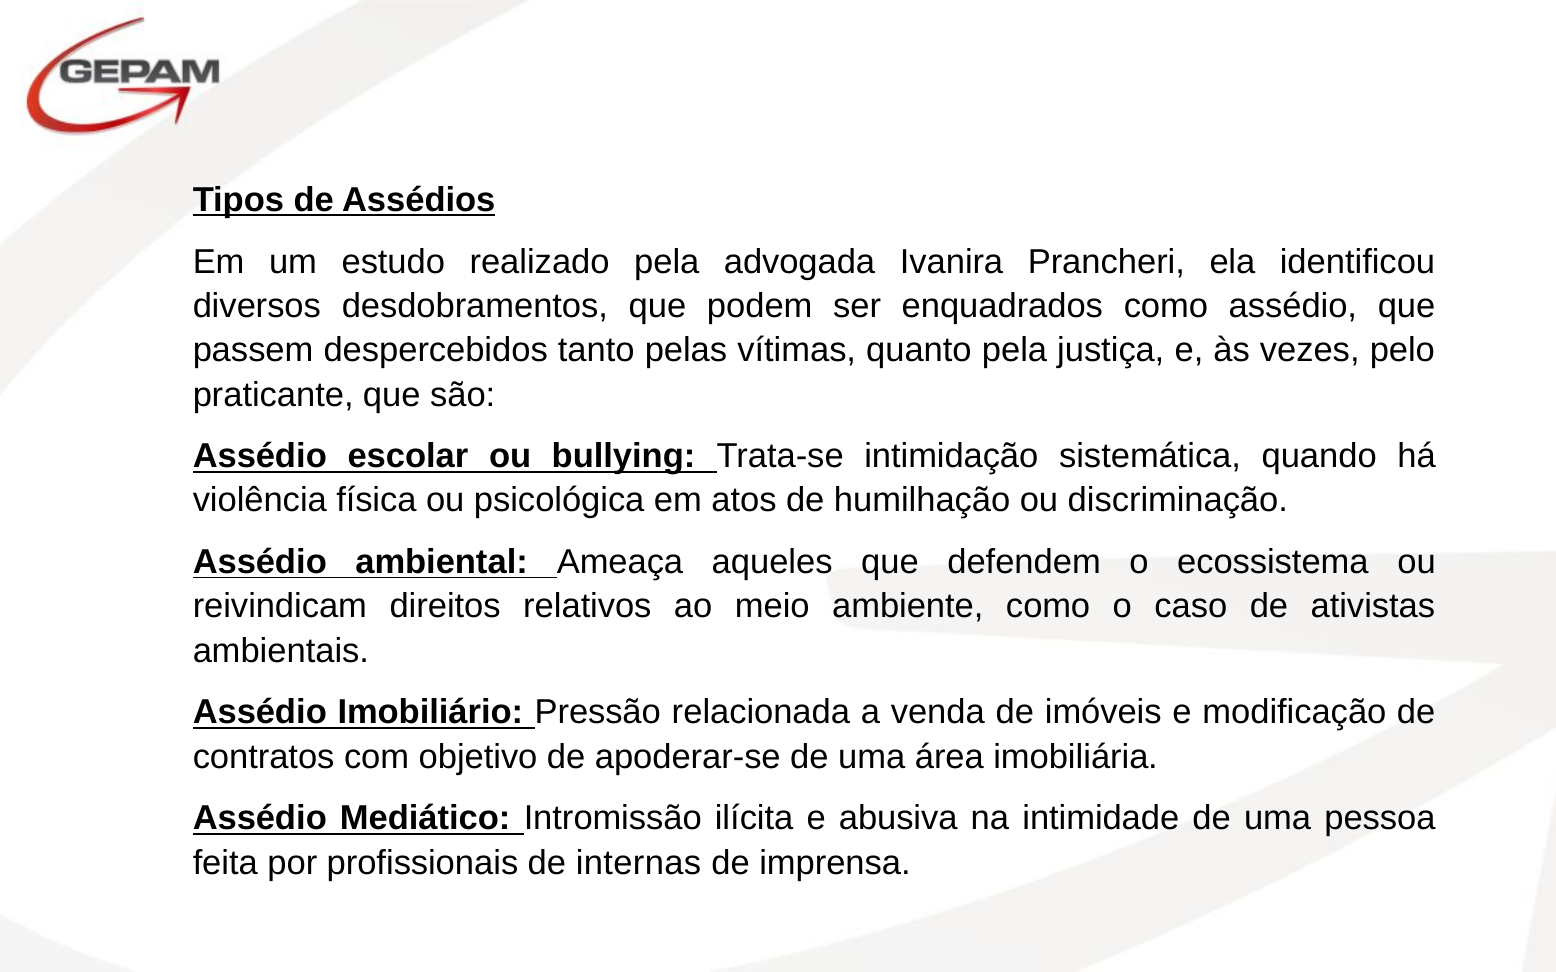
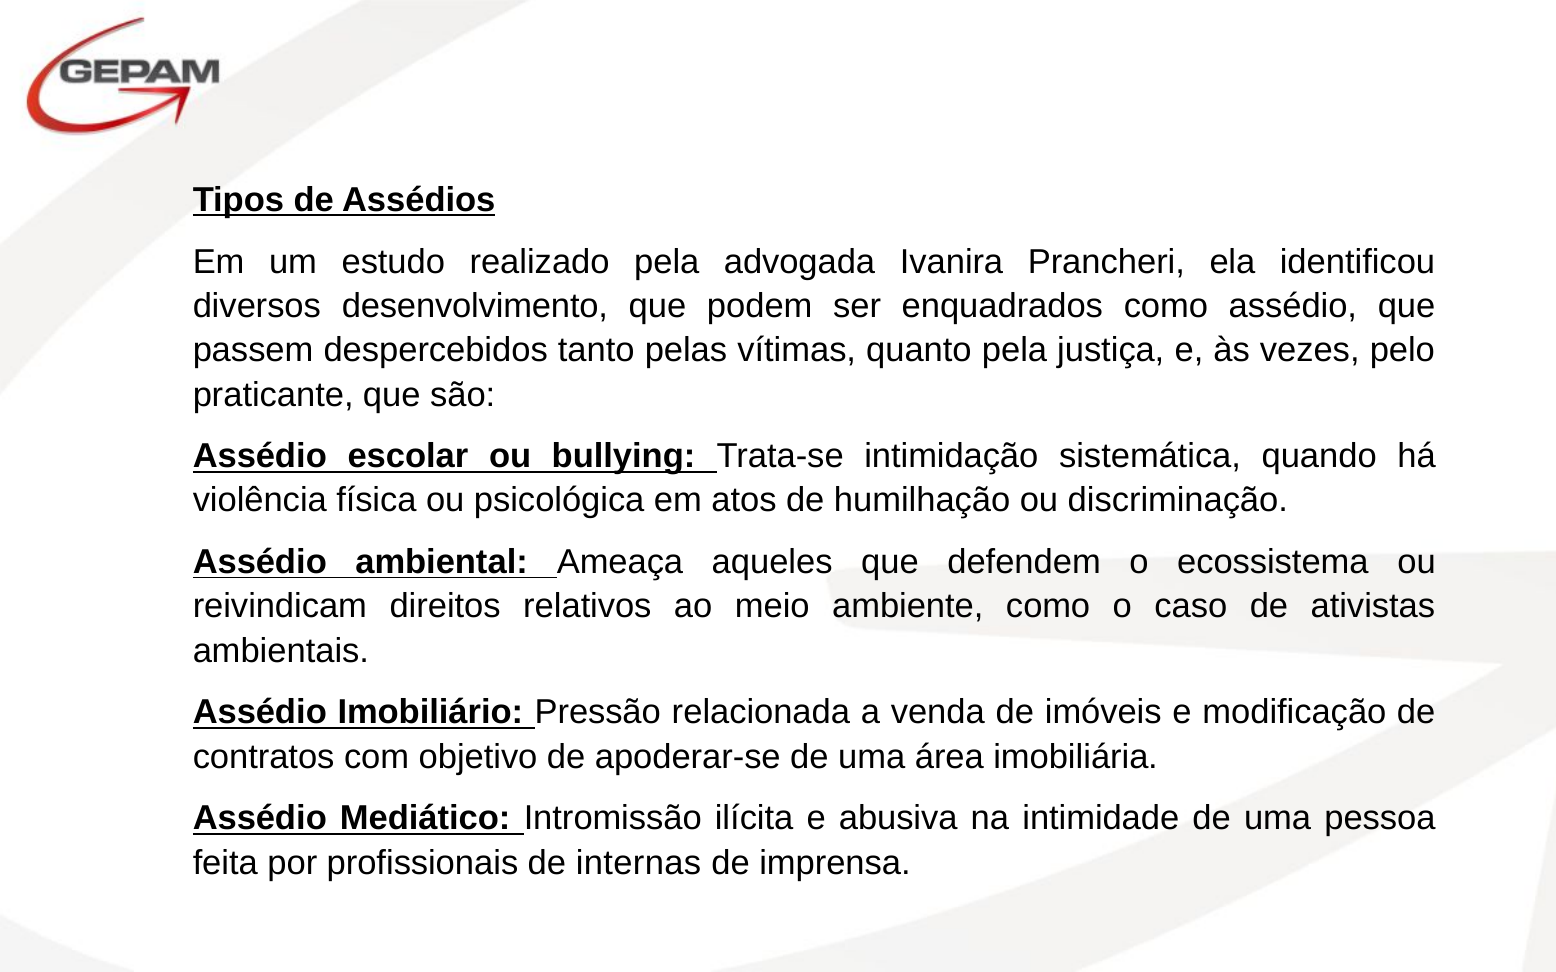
desdobramentos: desdobramentos -> desenvolvimento
